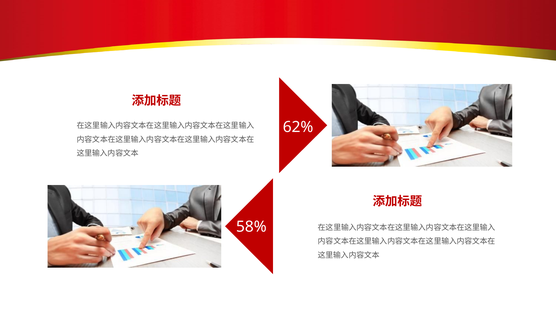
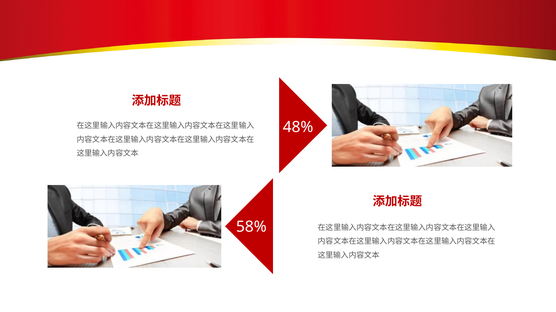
62%: 62% -> 48%
